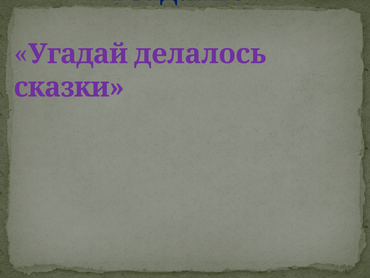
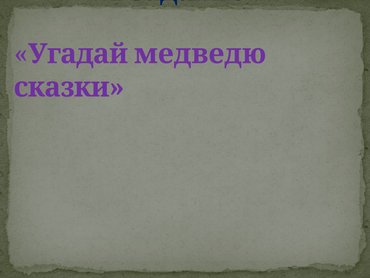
делалось: делалось -> медведю
